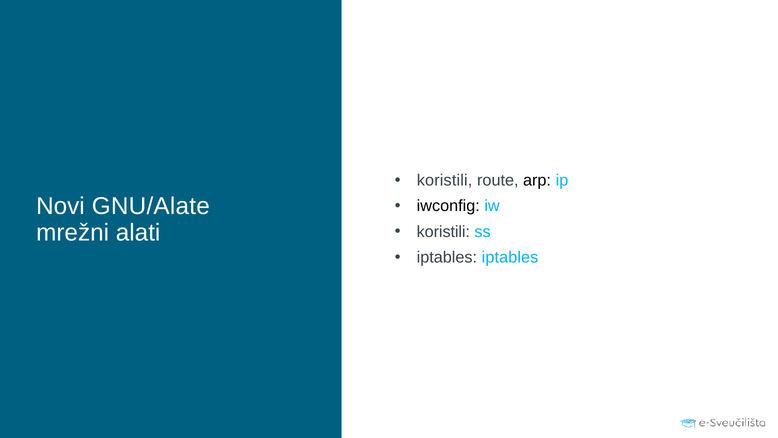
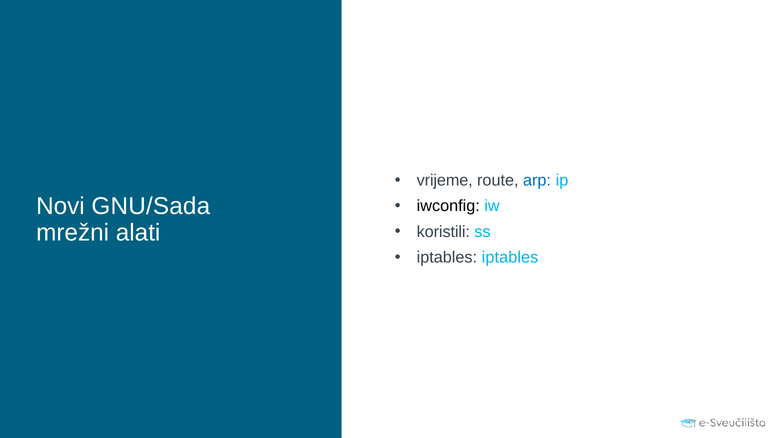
koristili at (445, 180): koristili -> vrijeme
arp colour: black -> blue
GNU/Alate: GNU/Alate -> GNU/Sada
